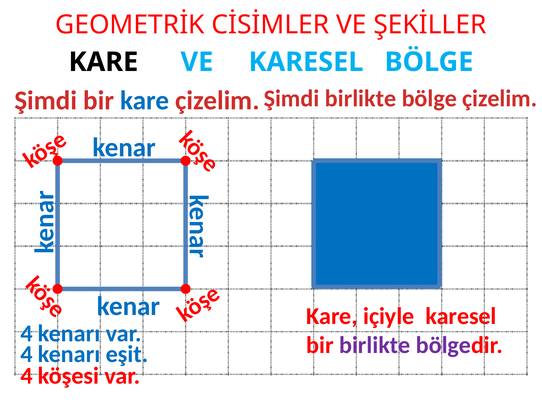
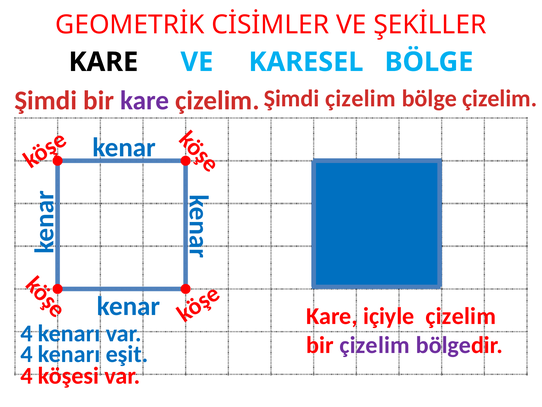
Şimdi birlikte: birlikte -> çizelim
kare at (145, 100) colour: blue -> purple
içiyle karesel: karesel -> çizelim
bir birlikte: birlikte -> çizelim
